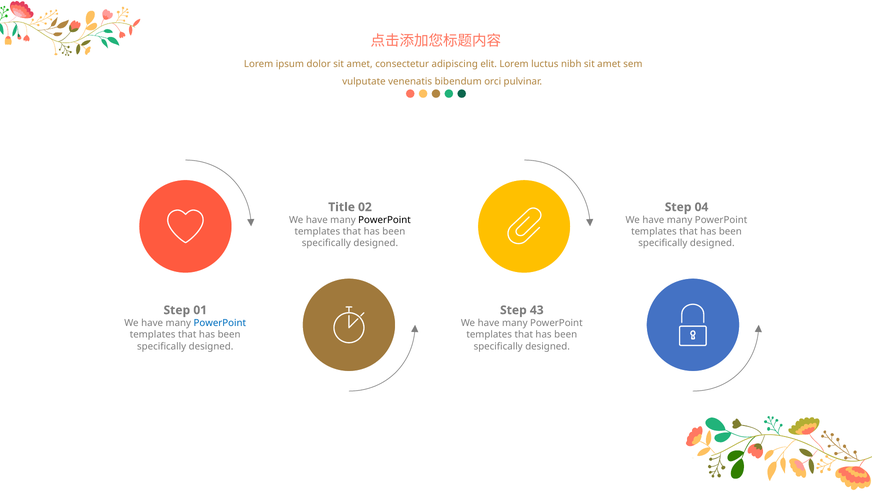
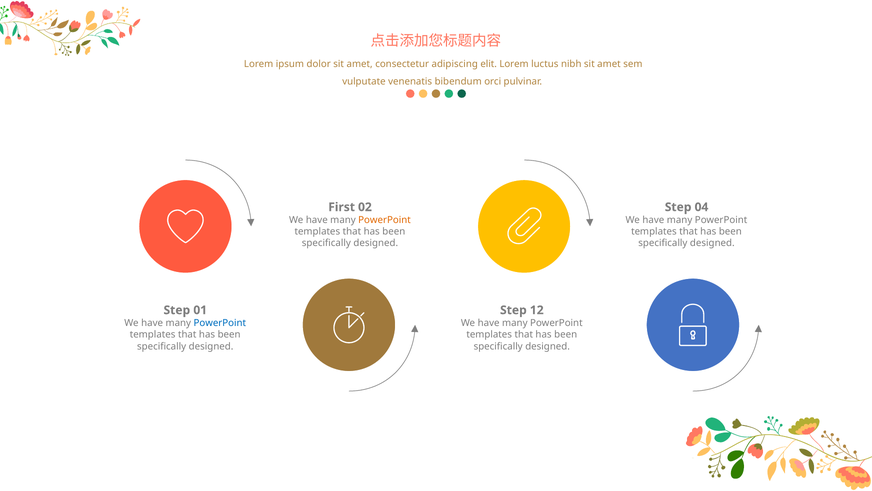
Title: Title -> First
PowerPoint at (385, 220) colour: black -> orange
43: 43 -> 12
